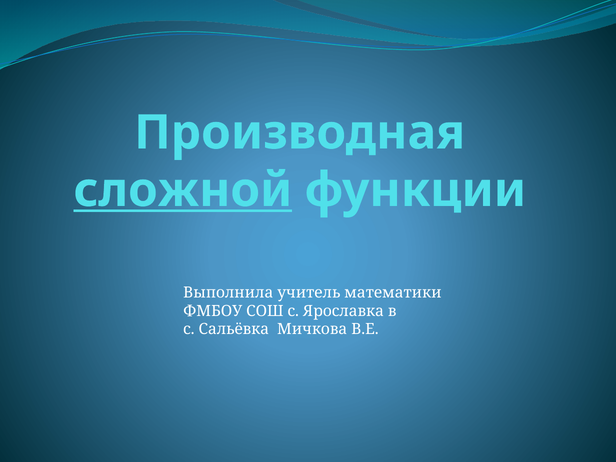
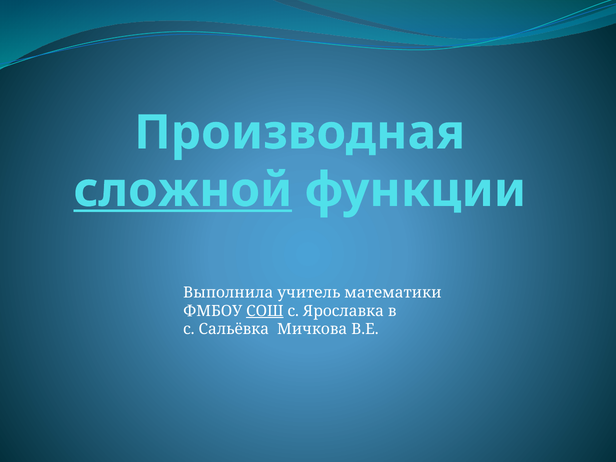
СОШ underline: none -> present
